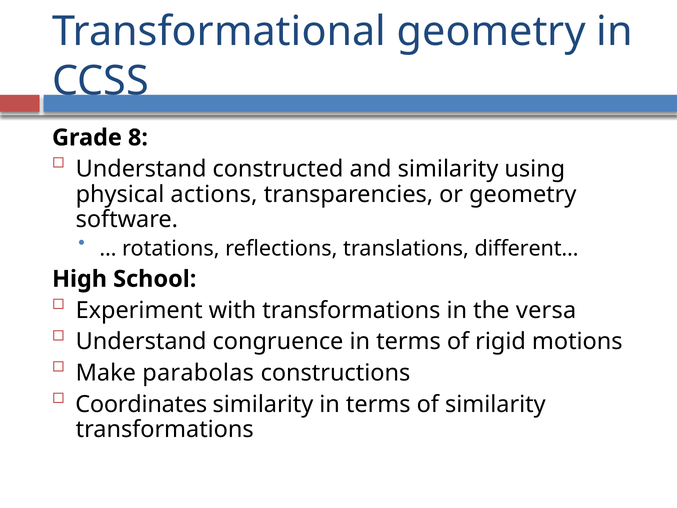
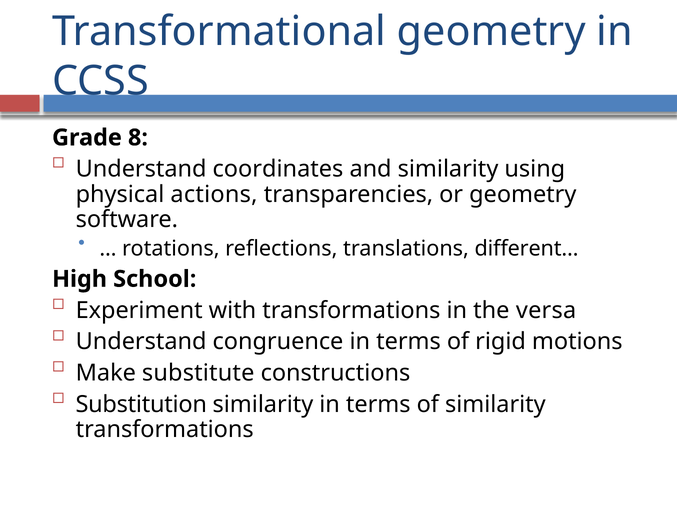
constructed: constructed -> coordinates
parabolas: parabolas -> substitute
Coordinates: Coordinates -> Substitution
